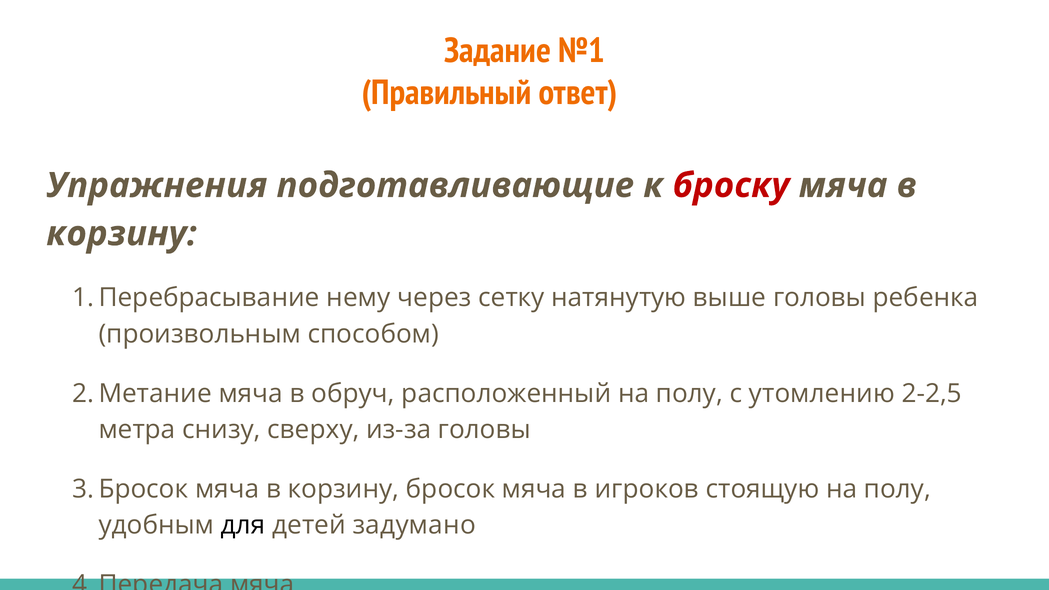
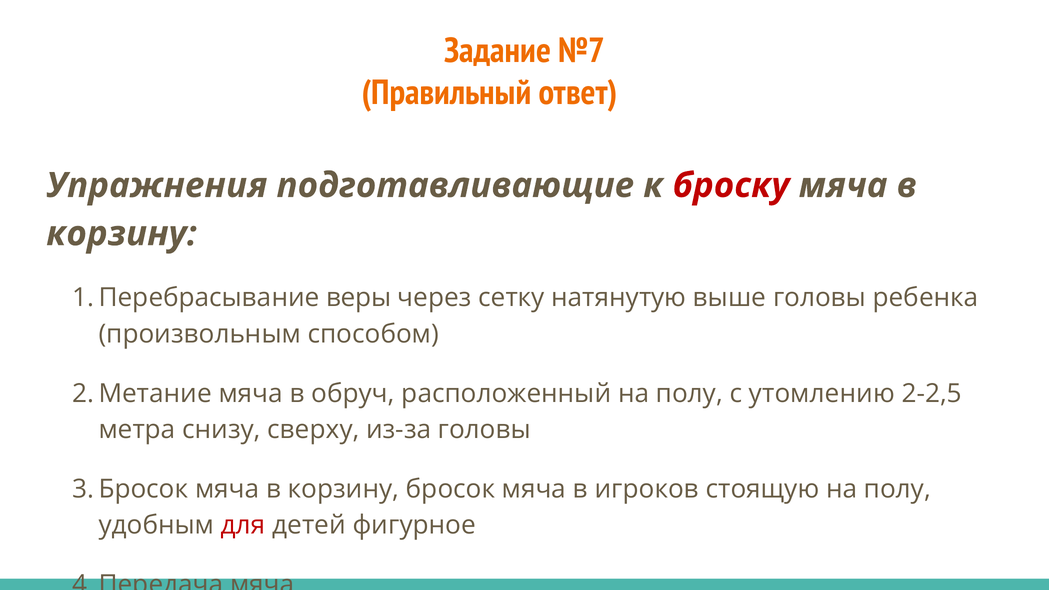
№1: №1 -> №7
нему: нему -> веры
для colour: black -> red
задумано: задумано -> фигурное
